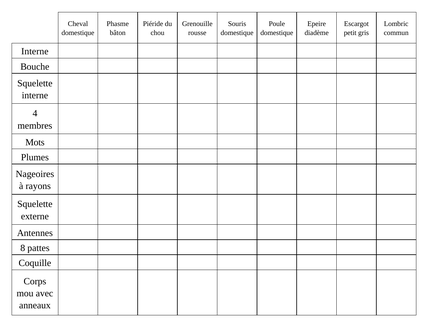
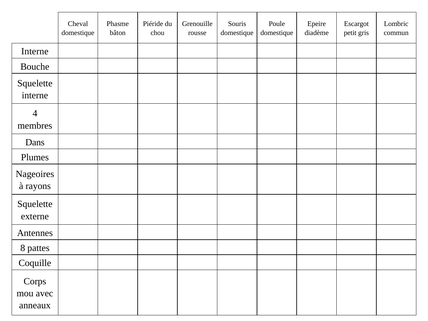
Mots: Mots -> Dans
